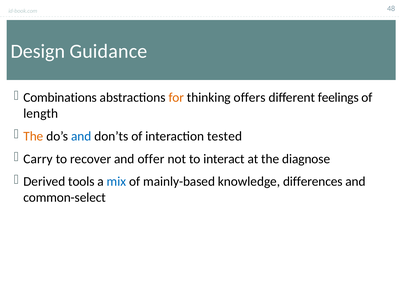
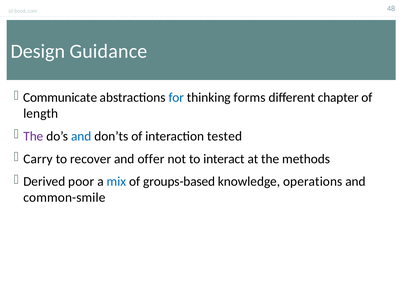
Combinations: Combinations -> Communicate
for colour: orange -> blue
offers: offers -> forms
feelings: feelings -> chapter
The at (33, 136) colour: orange -> purple
diagnose: diagnose -> methods
tools: tools -> poor
mainly-based: mainly-based -> groups-based
differences: differences -> operations
common-select: common-select -> common-smile
